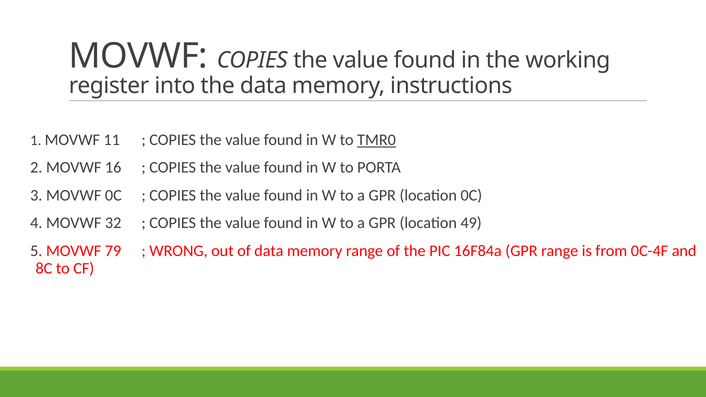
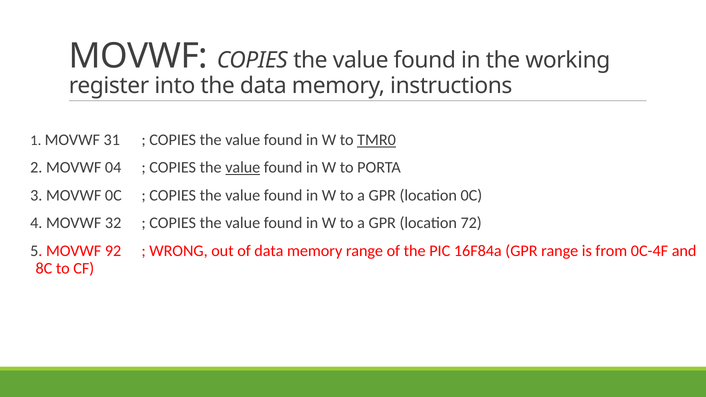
11: 11 -> 31
16: 16 -> 04
value at (243, 168) underline: none -> present
49: 49 -> 72
79: 79 -> 92
